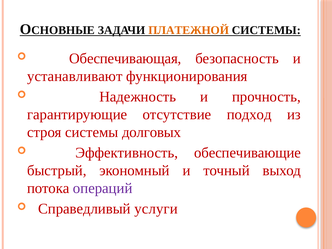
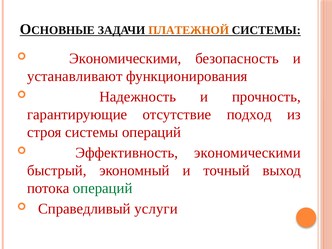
Обеспечивающая at (125, 59): Обеспечивающая -> Экономическими
системы долговых: долговых -> операций
Эффективность обеспечивающие: обеспечивающие -> экономическими
операций at (103, 188) colour: purple -> green
